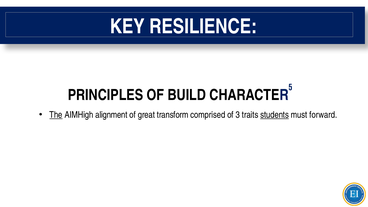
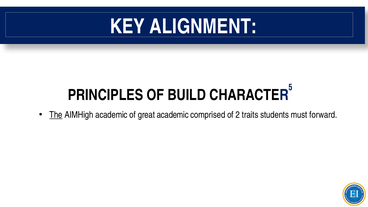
RESILIENCE: RESILIENCE -> ALIGNMENT
AIMHigh alignment: alignment -> academic
great transform: transform -> academic
3: 3 -> 2
students underline: present -> none
